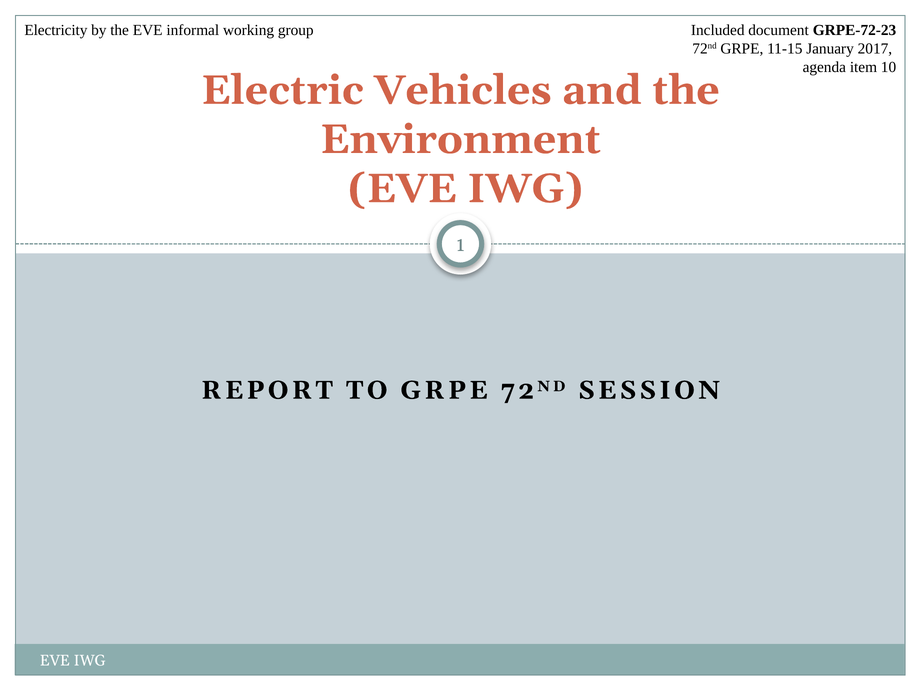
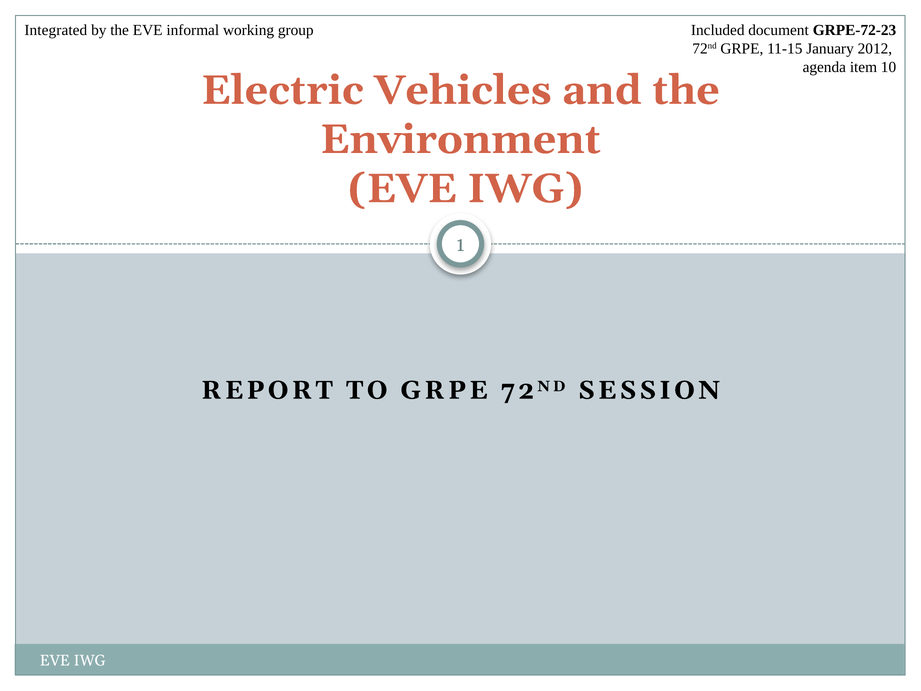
Electricity: Electricity -> Integrated
2017: 2017 -> 2012
